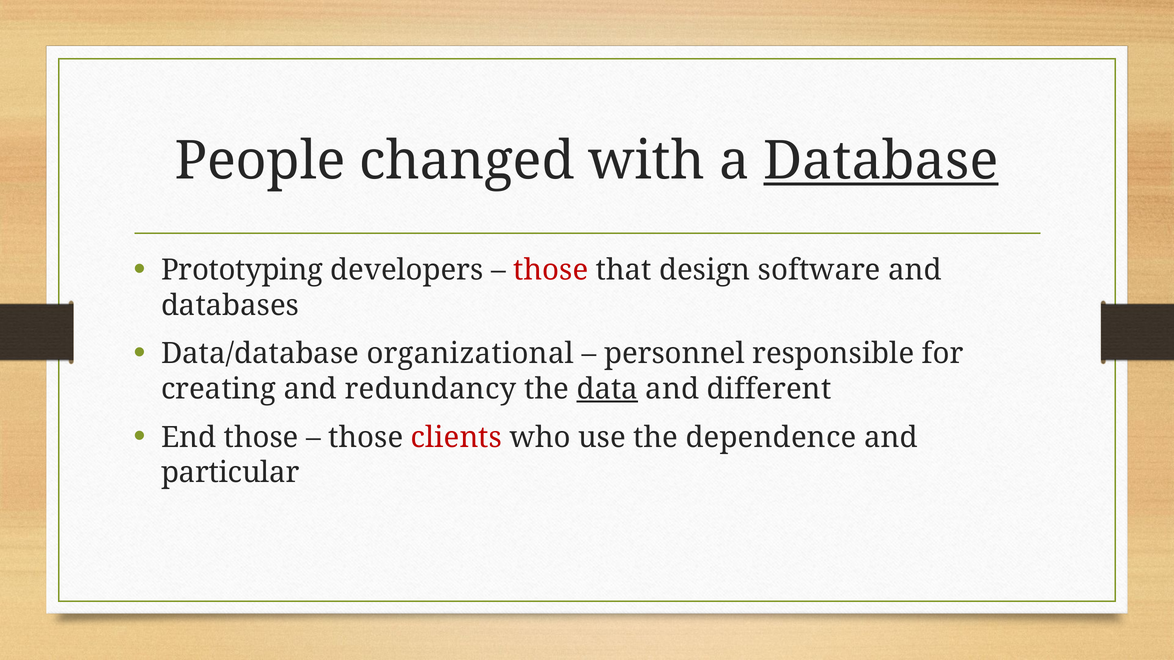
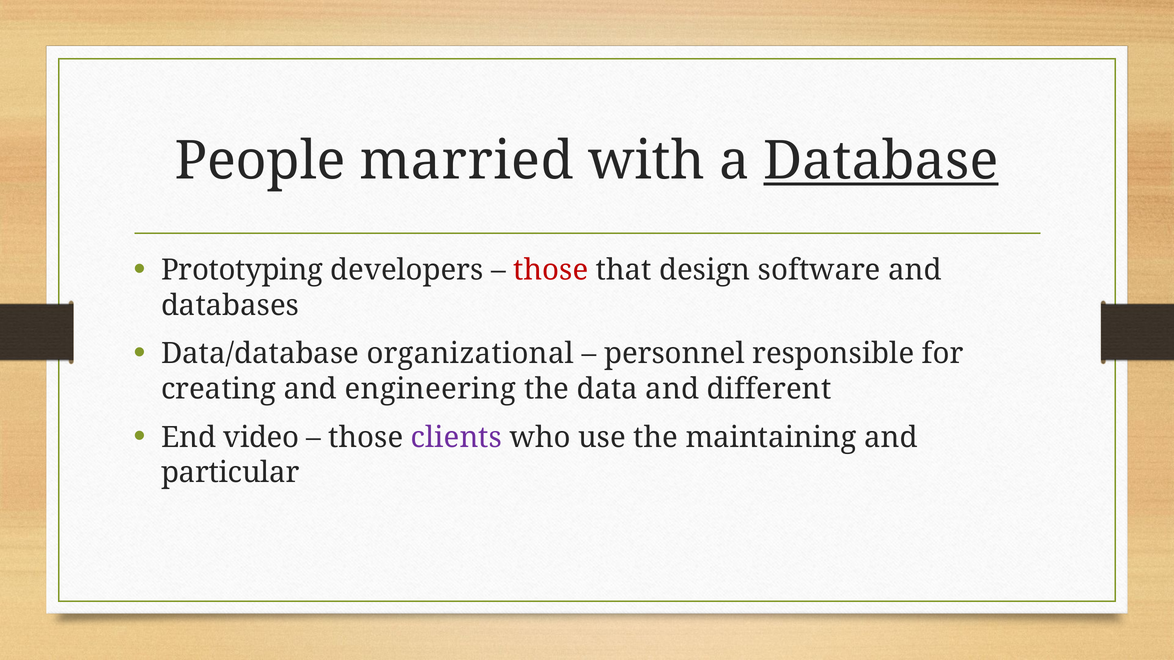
changed: changed -> married
redundancy: redundancy -> engineering
data underline: present -> none
End those: those -> video
clients colour: red -> purple
dependence: dependence -> maintaining
